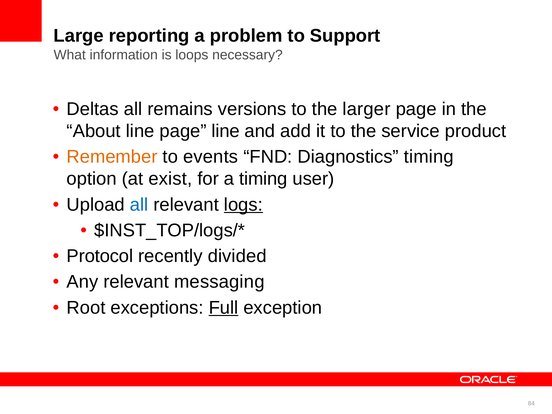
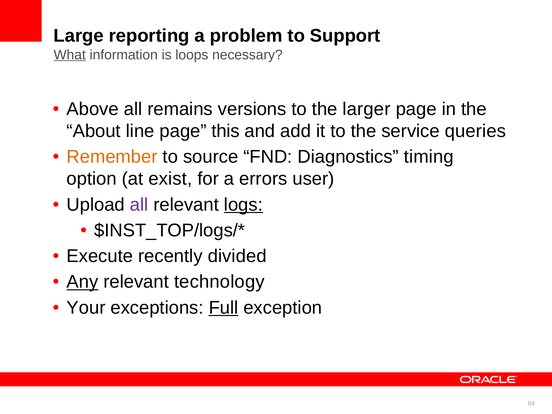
What underline: none -> present
Deltas: Deltas -> Above
page line: line -> this
product: product -> queries
events: events -> source
a timing: timing -> errors
all at (139, 205) colour: blue -> purple
Protocol: Protocol -> Execute
Any underline: none -> present
messaging: messaging -> technology
Root: Root -> Your
